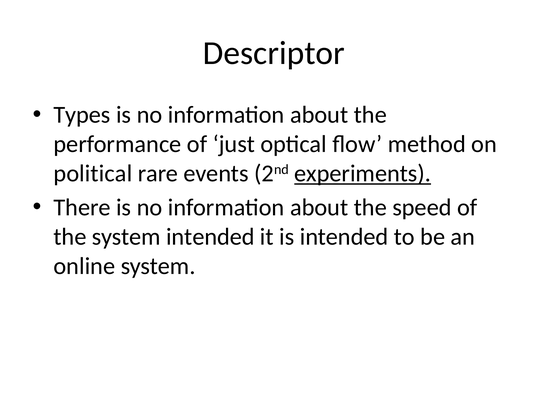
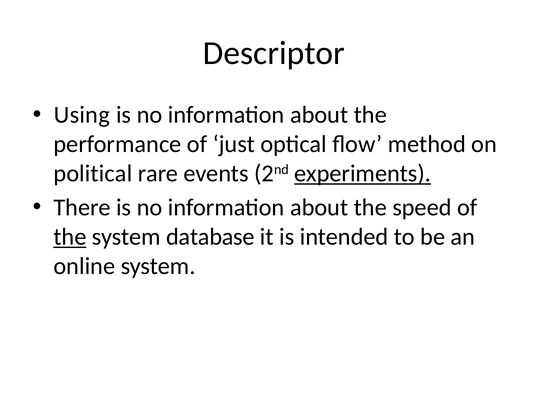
Types: Types -> Using
the at (70, 237) underline: none -> present
system intended: intended -> database
